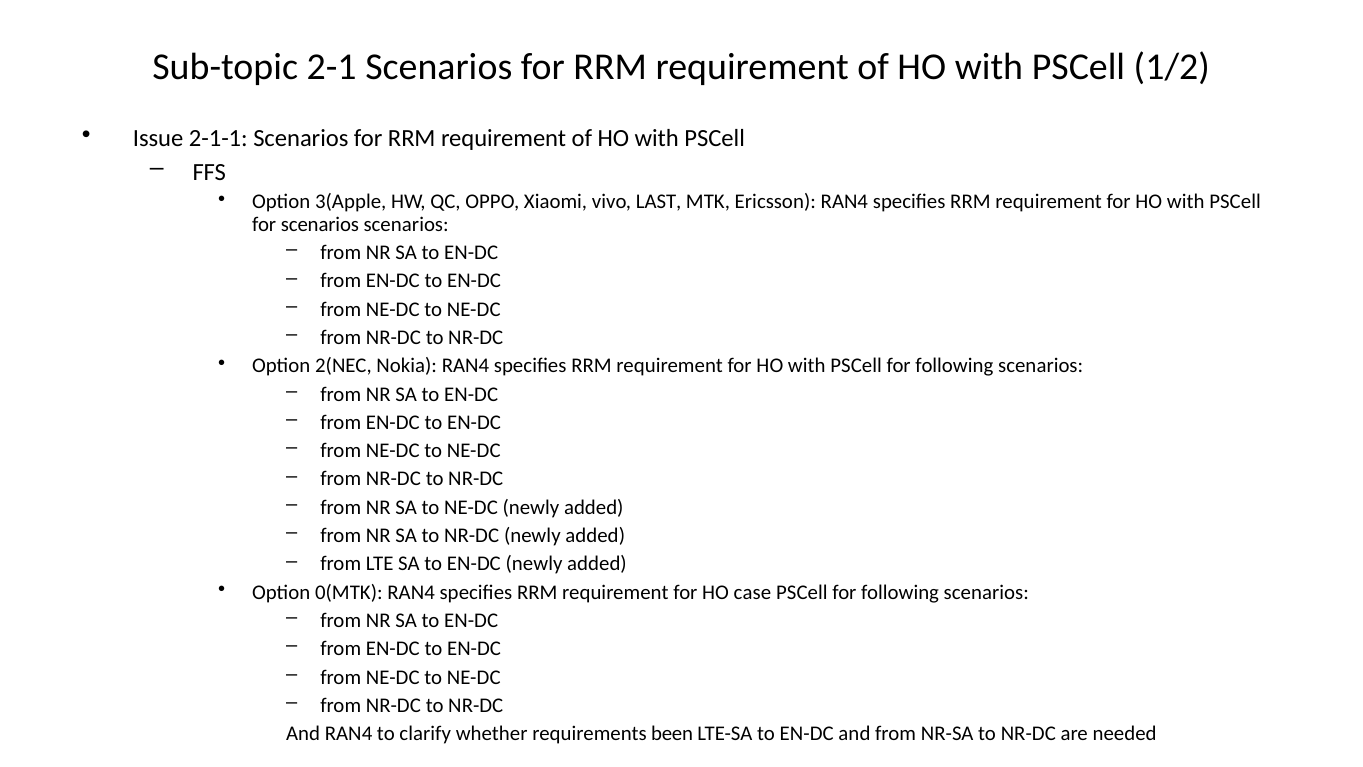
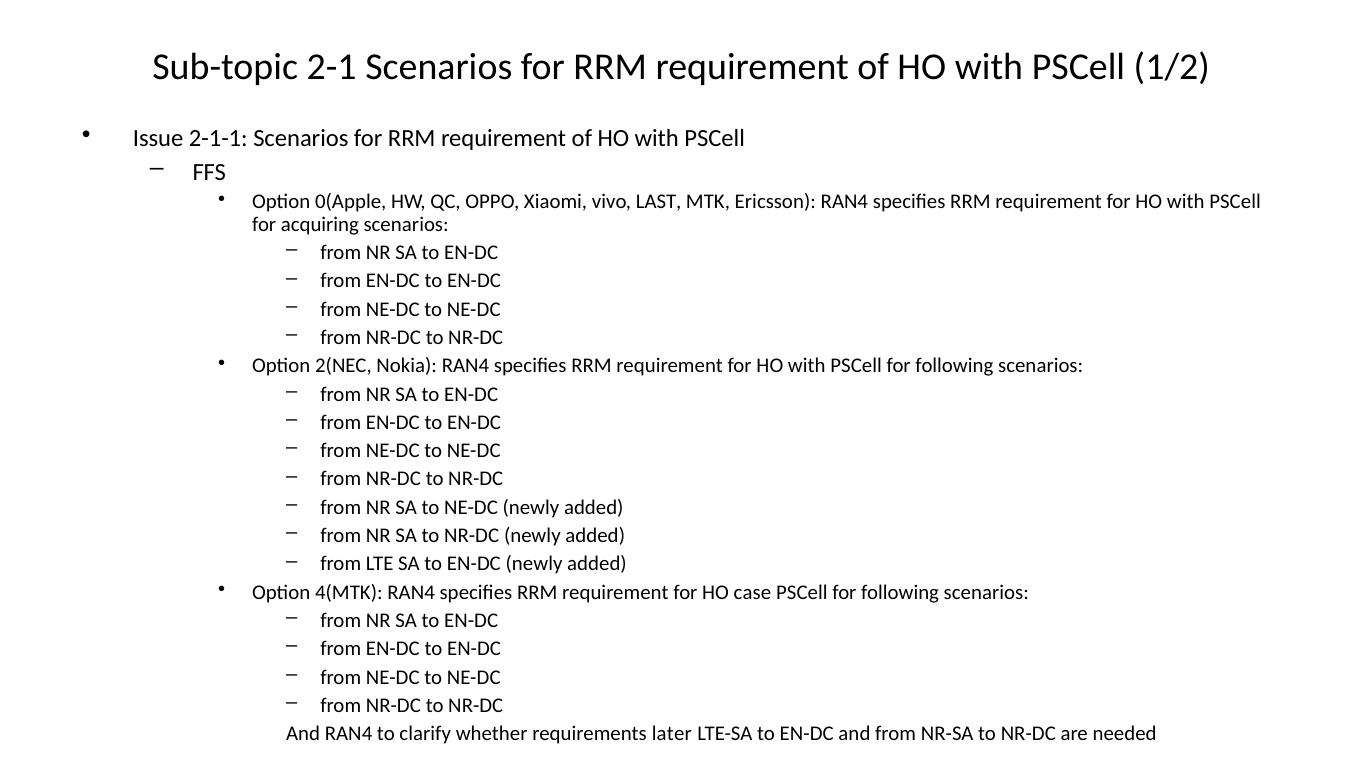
3(Apple: 3(Apple -> 0(Apple
for scenarios: scenarios -> acquiring
0(MTK: 0(MTK -> 4(MTK
been: been -> later
